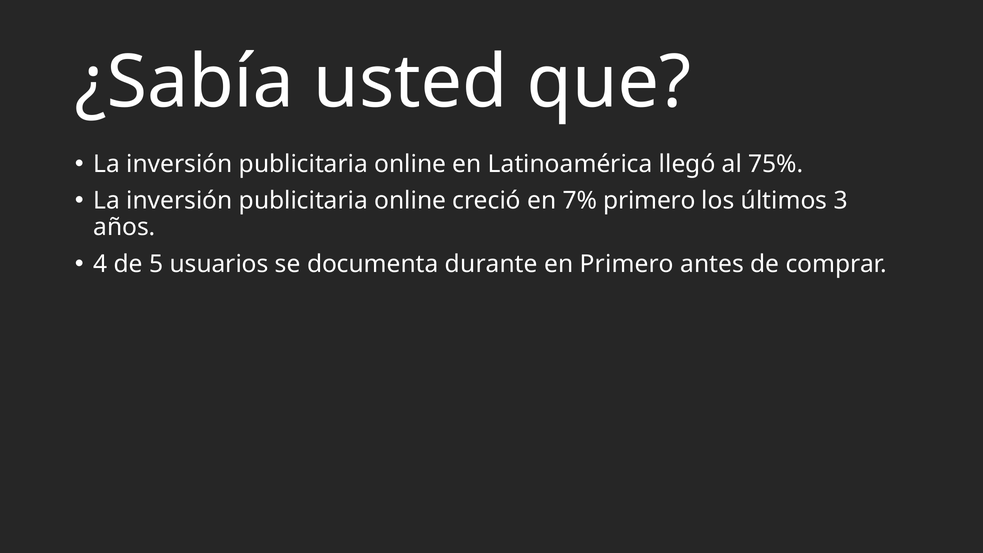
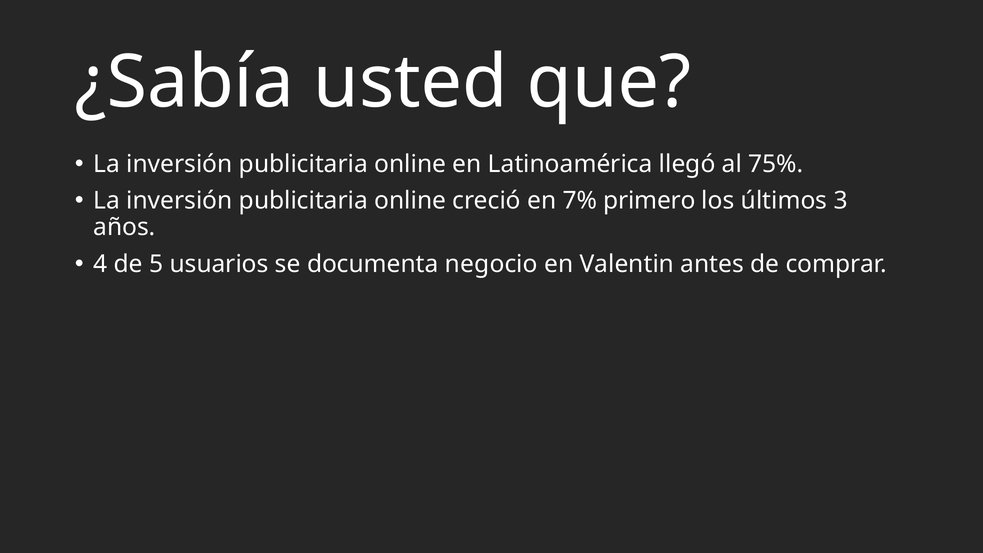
durante: durante -> negocio
en Primero: Primero -> Valentin
